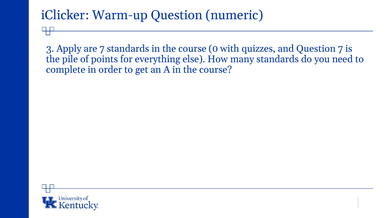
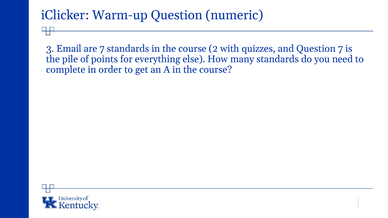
Apply: Apply -> Email
0: 0 -> 2
